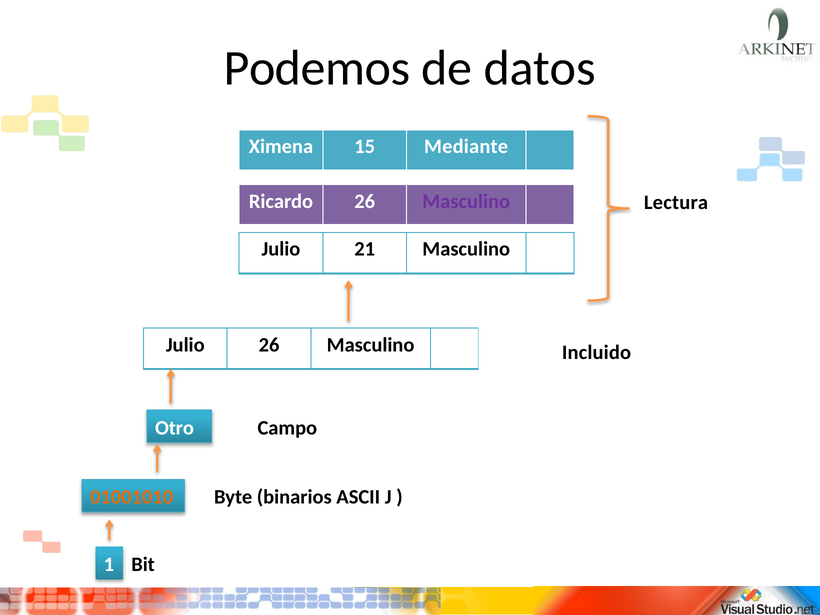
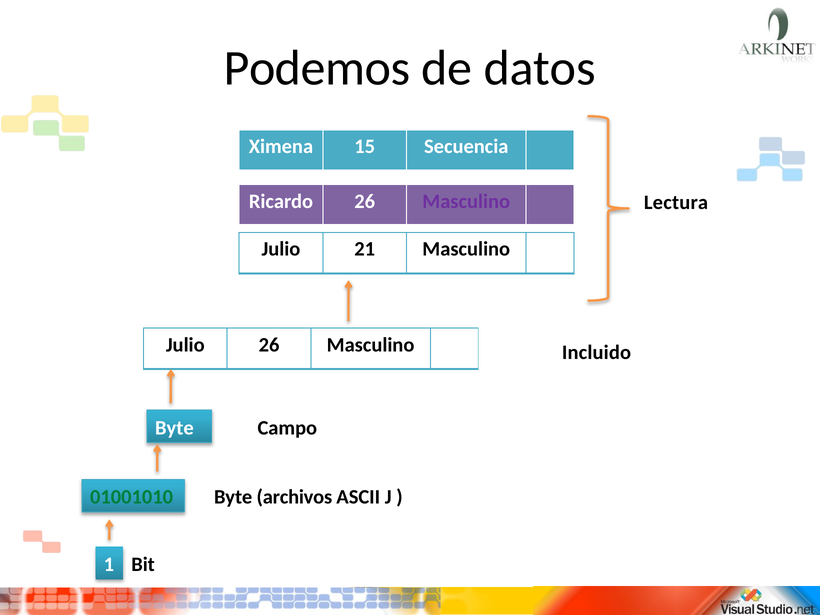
Mediante: Mediante -> Secuencia
Otro at (174, 428): Otro -> Byte
01001010 colour: orange -> green
binarios: binarios -> archivos
